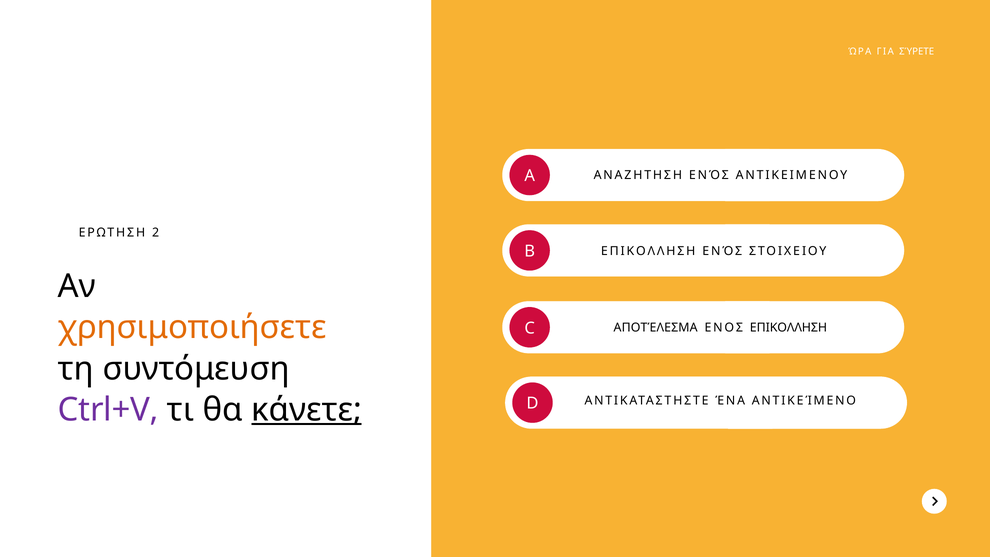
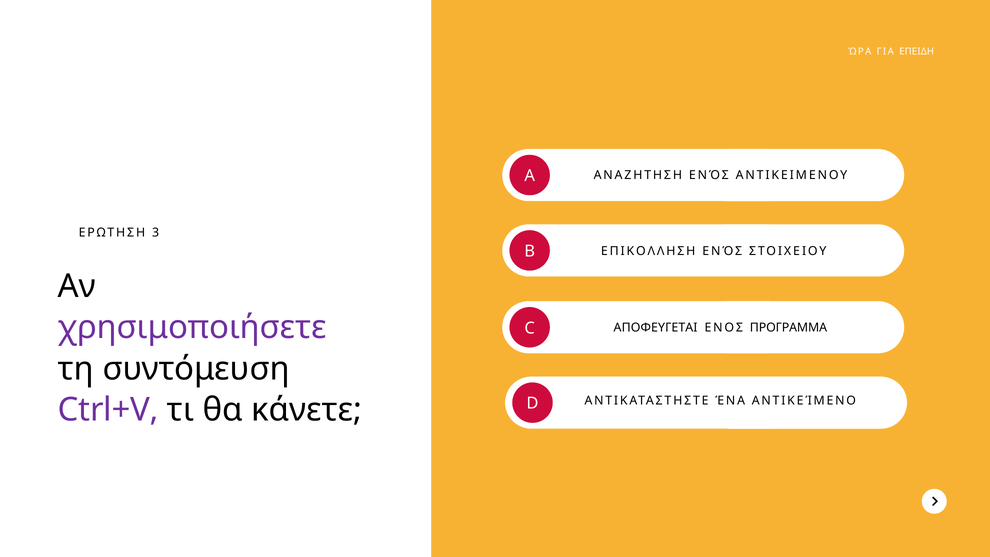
ΣΎΡΕΤΕ: ΣΎΡΕΤΕ -> ΕΠΕΙΔΗ
2: 2 -> 3
χρησιμοποιήσετε colour: orange -> purple
ΑΠΟΤΈΛΕΣΜΑ: ΑΠΟΤΈΛΕΣΜΑ -> ΑΠΟΦΕΥΓΕΤΑΙ
ΕΝΟΣ ΕΠΙΚΟΛΛΗΣΗ: ΕΠΙΚΟΛΛΗΣΗ -> ΠΡΟΓΡΑΜΜΑ
κάνετε underline: present -> none
